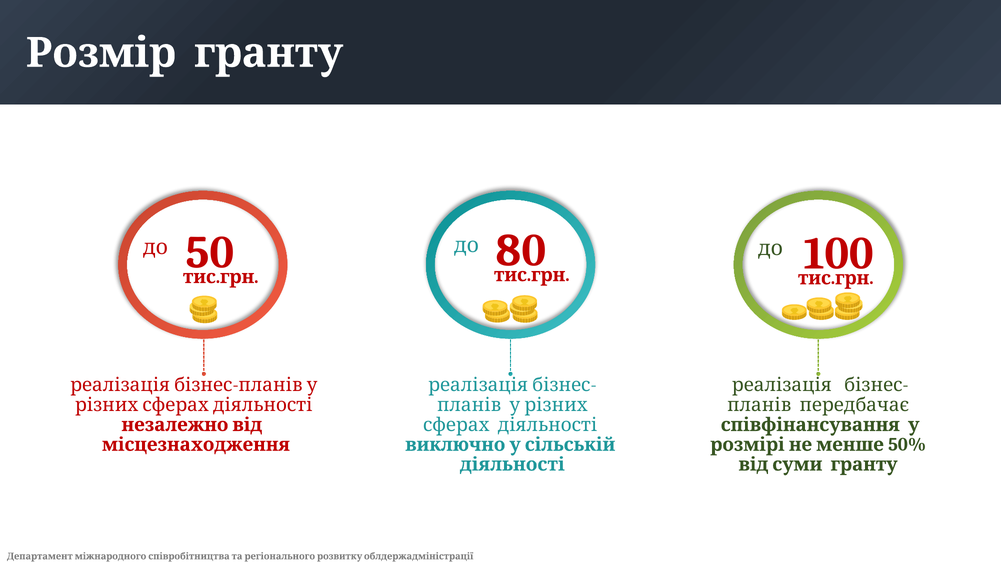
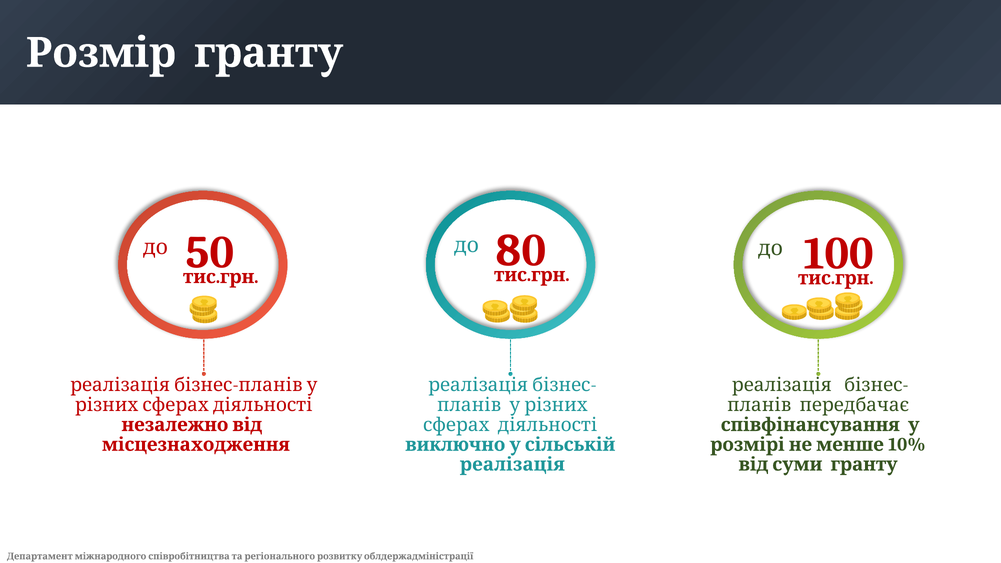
50%: 50% -> 10%
діяльності at (512, 465): діяльності -> реалізація
